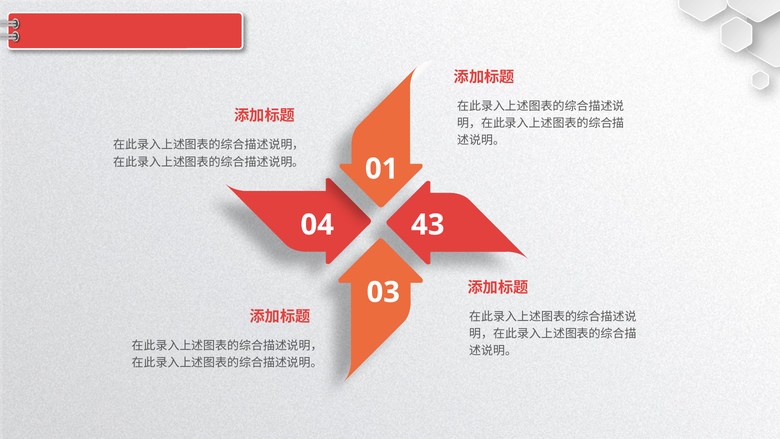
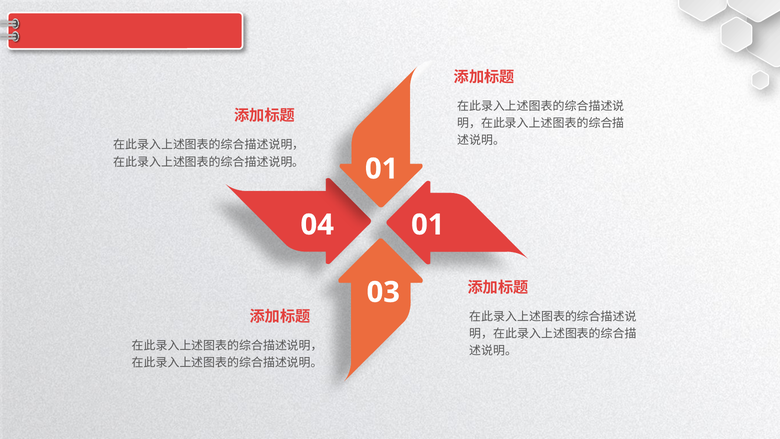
04 43: 43 -> 01
